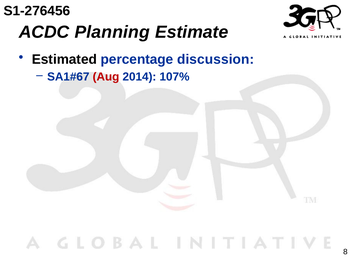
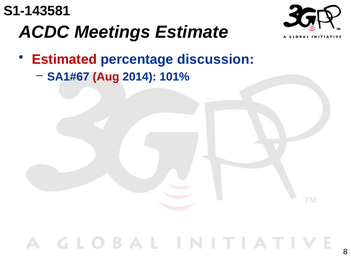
S1-276456: S1-276456 -> S1-143581
Planning: Planning -> Meetings
Estimated colour: black -> red
107%: 107% -> 101%
